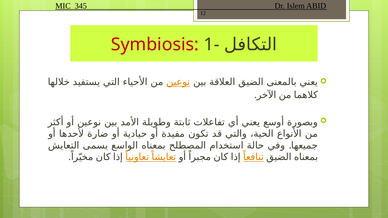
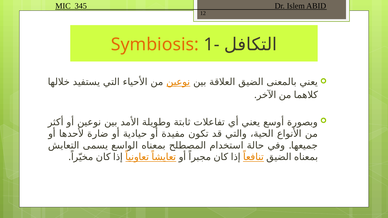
Symbiosis colour: red -> orange
